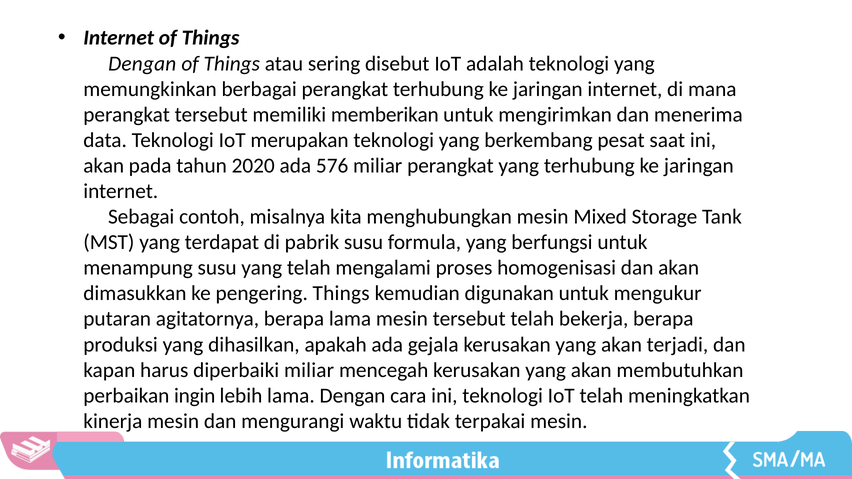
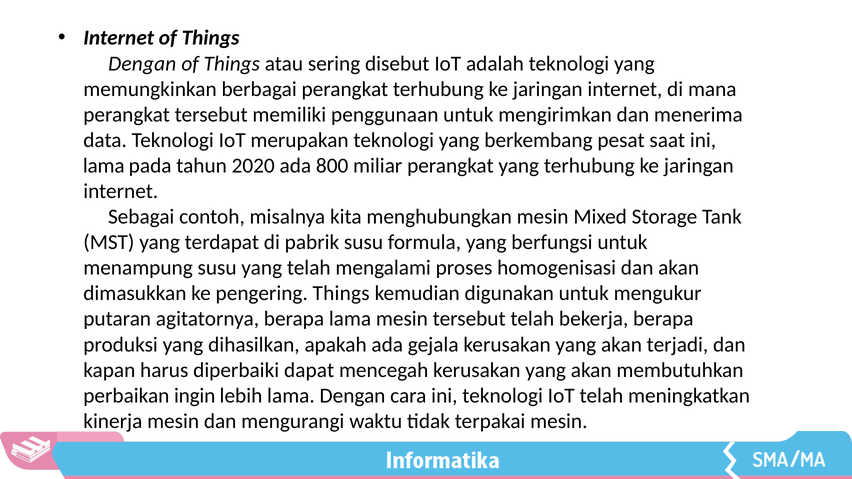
memberikan: memberikan -> penggunaan
akan at (104, 166): akan -> lama
576: 576 -> 800
diperbaiki miliar: miliar -> dapat
